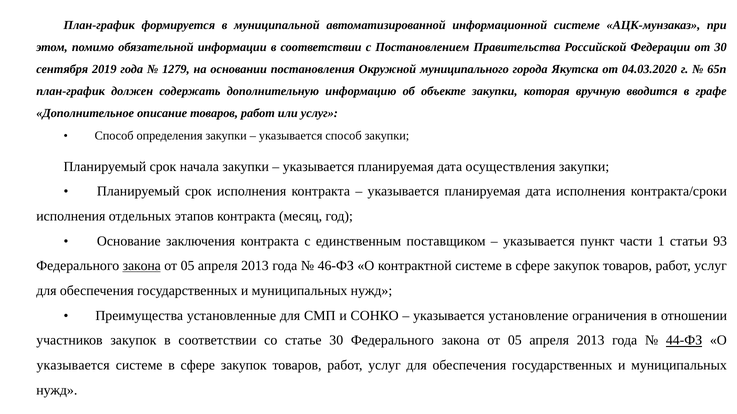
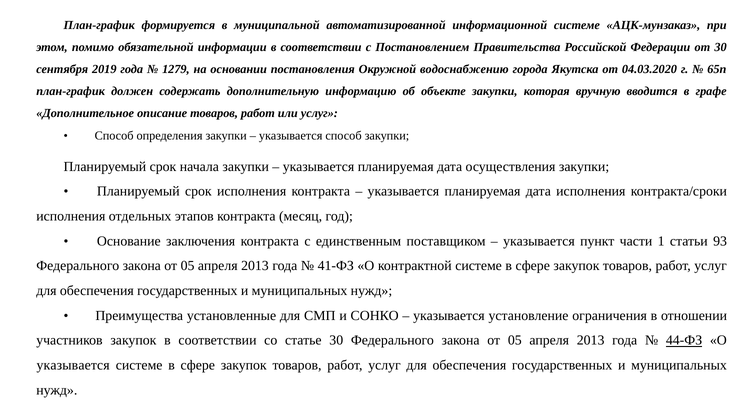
муниципального: муниципального -> водоснабжению
закона at (142, 266) underline: present -> none
46-ФЗ: 46-ФЗ -> 41-ФЗ
